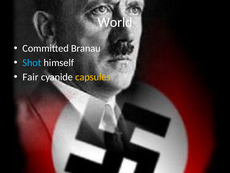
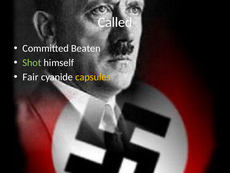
World: World -> Called
Branau: Branau -> Beaten
Shot colour: light blue -> light green
